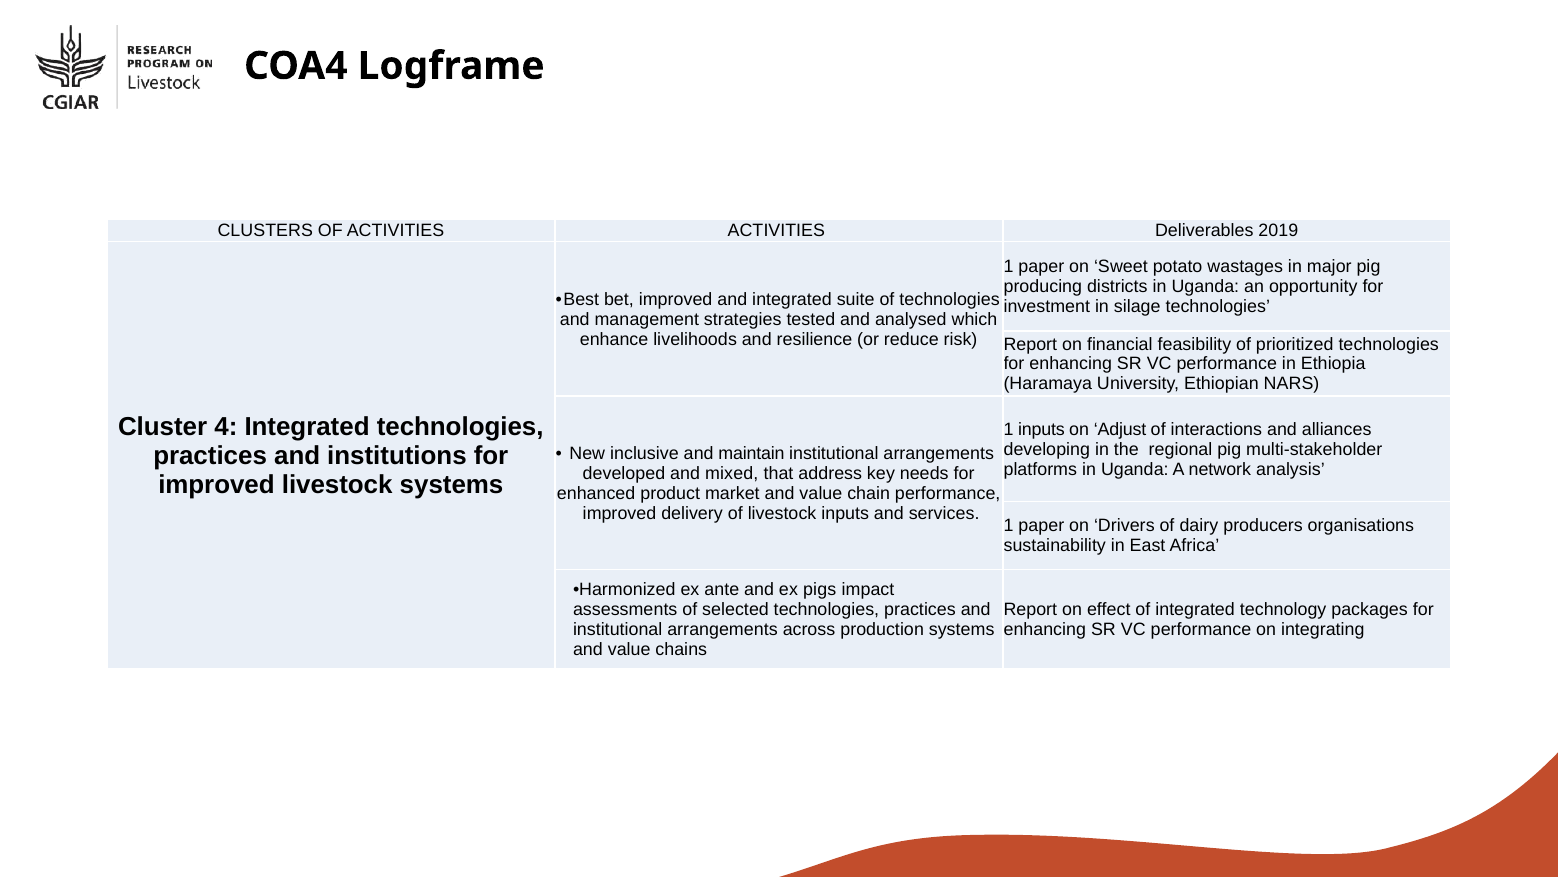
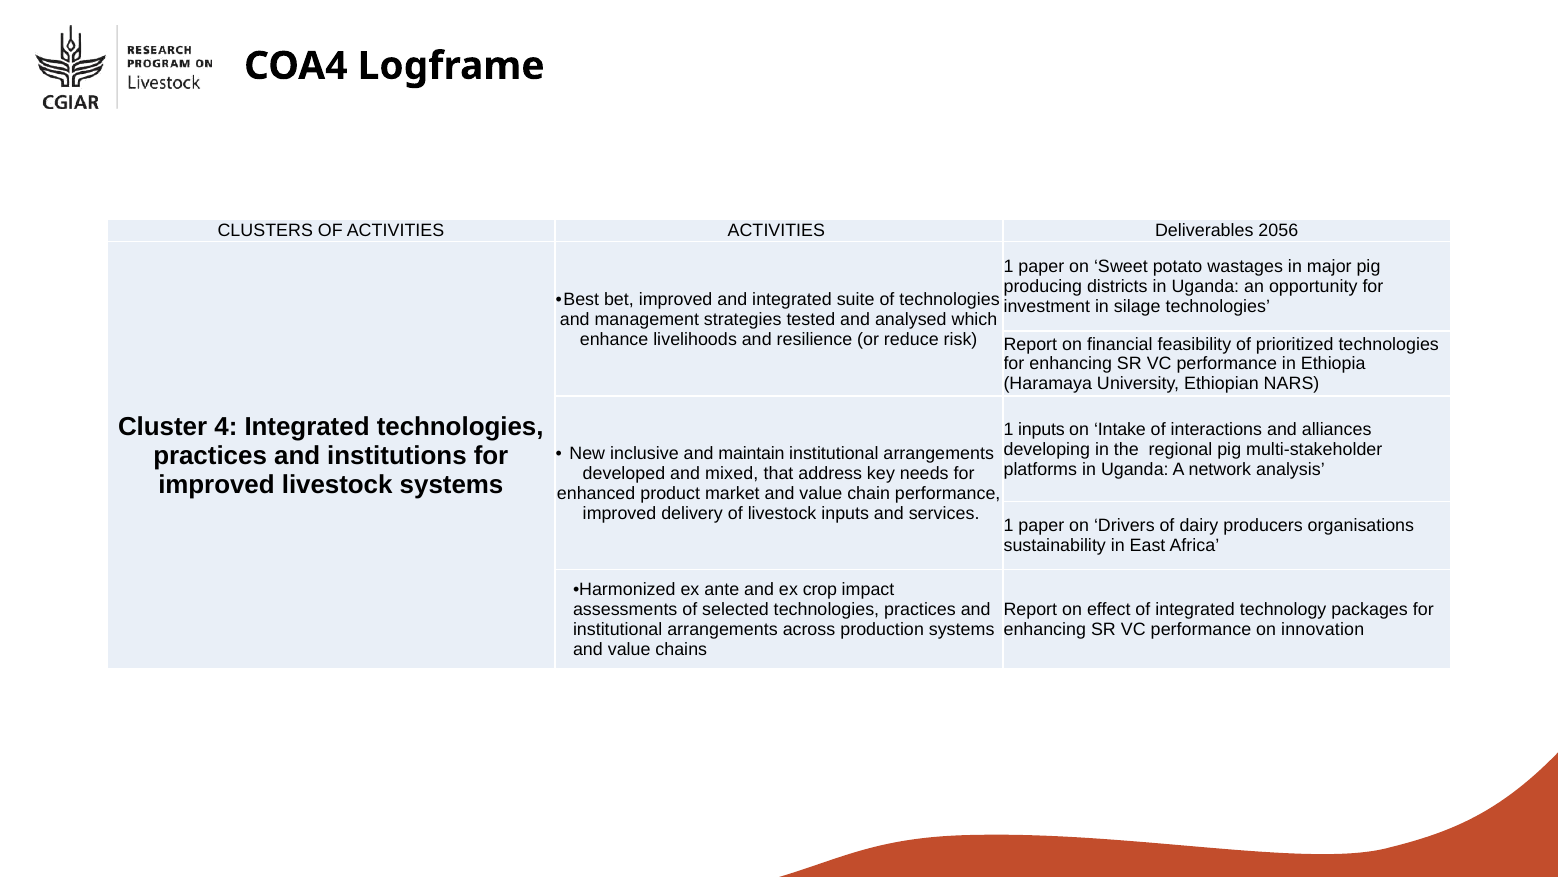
2019: 2019 -> 2056
Adjust: Adjust -> Intake
pigs: pigs -> crop
integrating: integrating -> innovation
